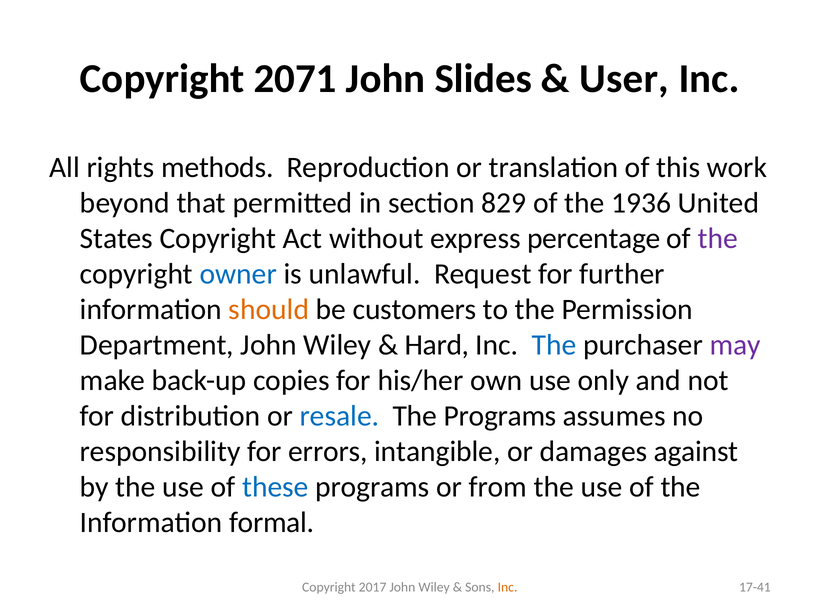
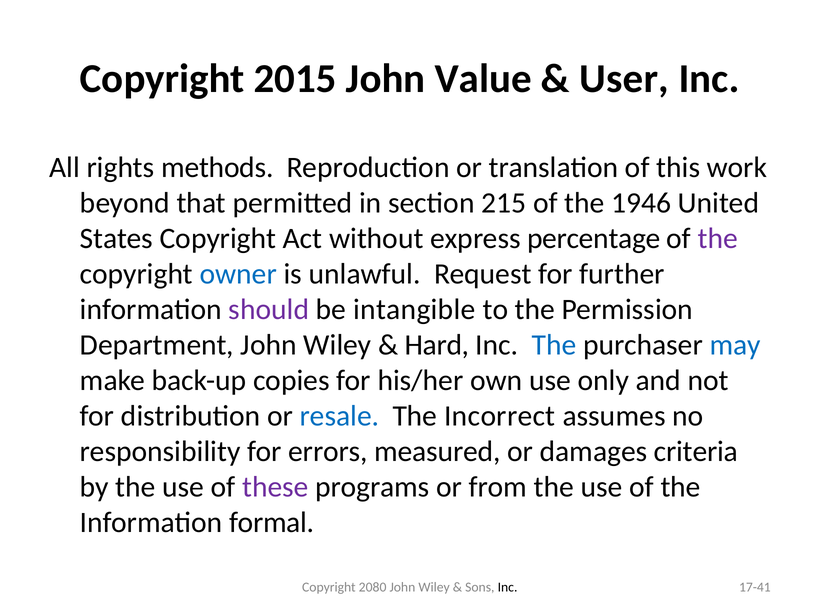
2071: 2071 -> 2015
Slides: Slides -> Value
829: 829 -> 215
1936: 1936 -> 1946
should colour: orange -> purple
customers: customers -> intangible
may colour: purple -> blue
The Programs: Programs -> Incorrect
intangible: intangible -> measured
against: against -> criteria
these colour: blue -> purple
2017: 2017 -> 2080
Inc at (508, 587) colour: orange -> black
